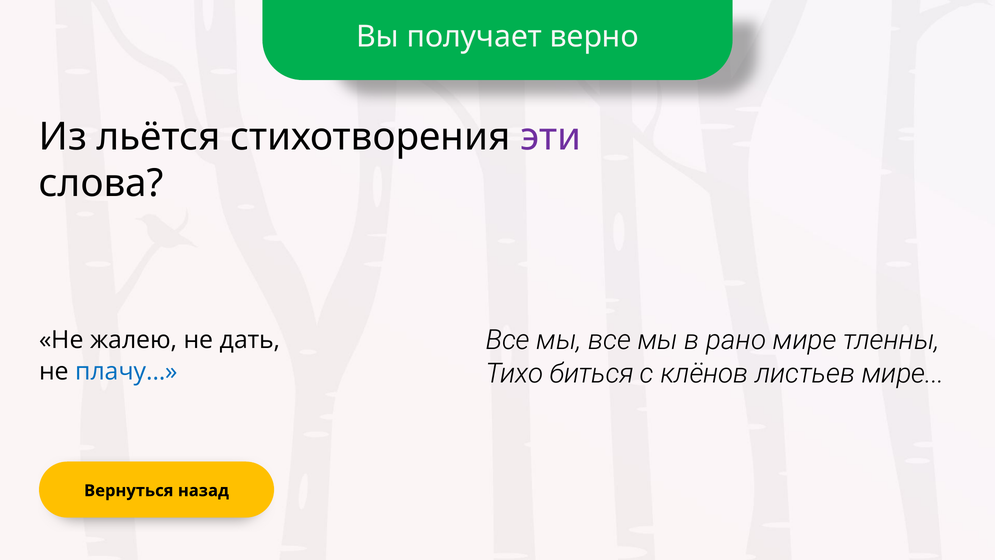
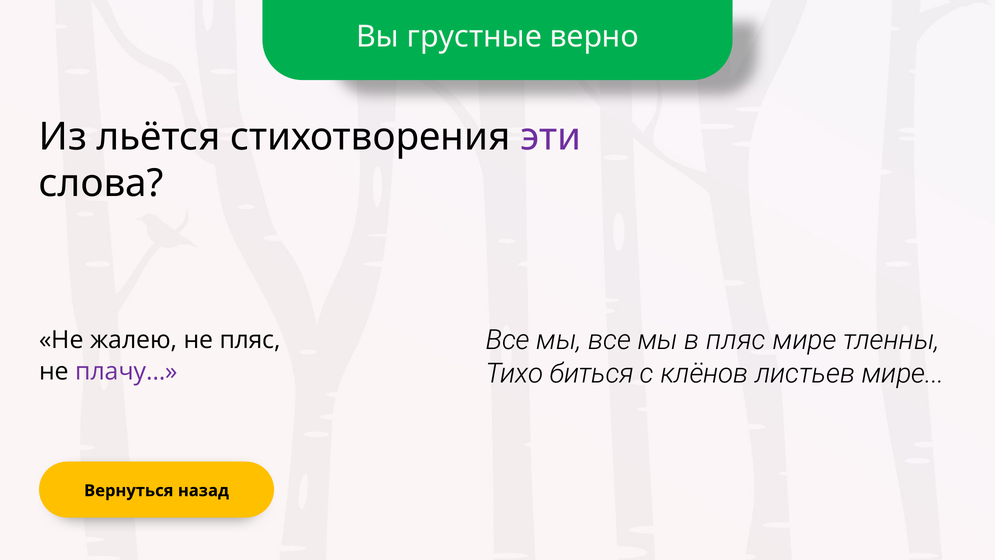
получает: получает -> грустные
в рано: рано -> пляс
не дать: дать -> пляс
плачу… colour: blue -> purple
